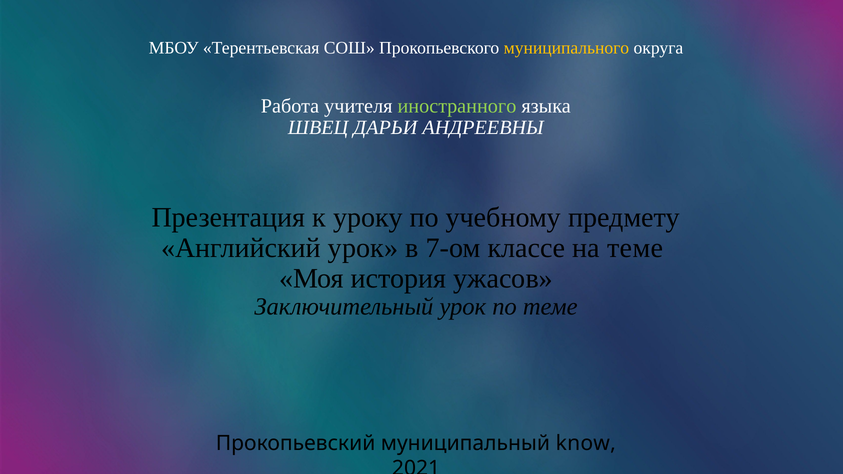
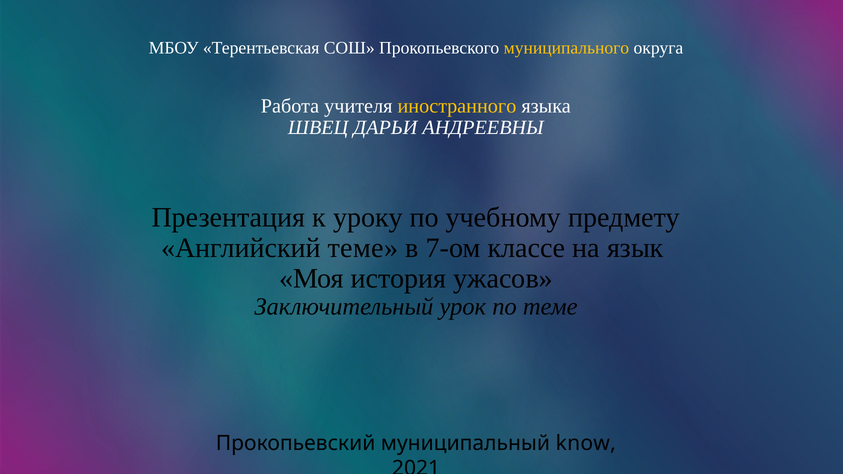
иностранного colour: light green -> yellow
Английский урок: урок -> теме
на теме: теме -> язык
